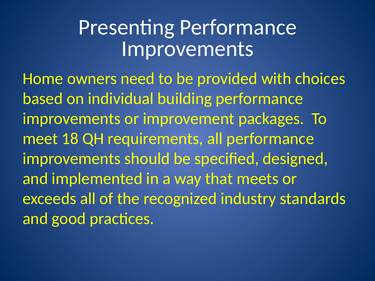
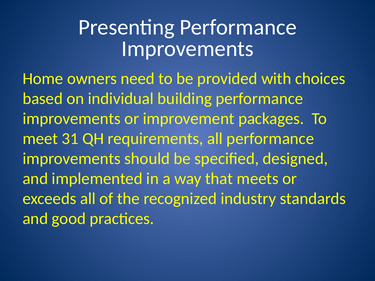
18: 18 -> 31
